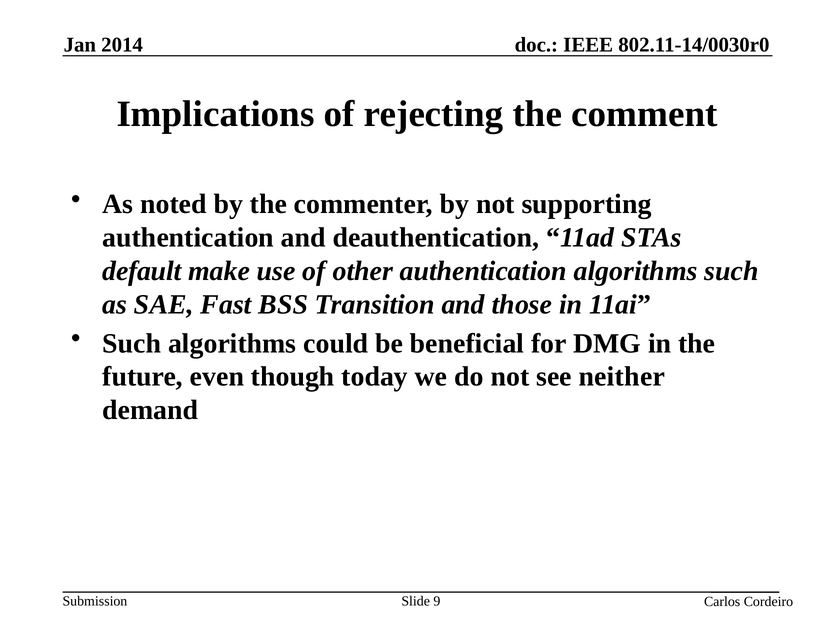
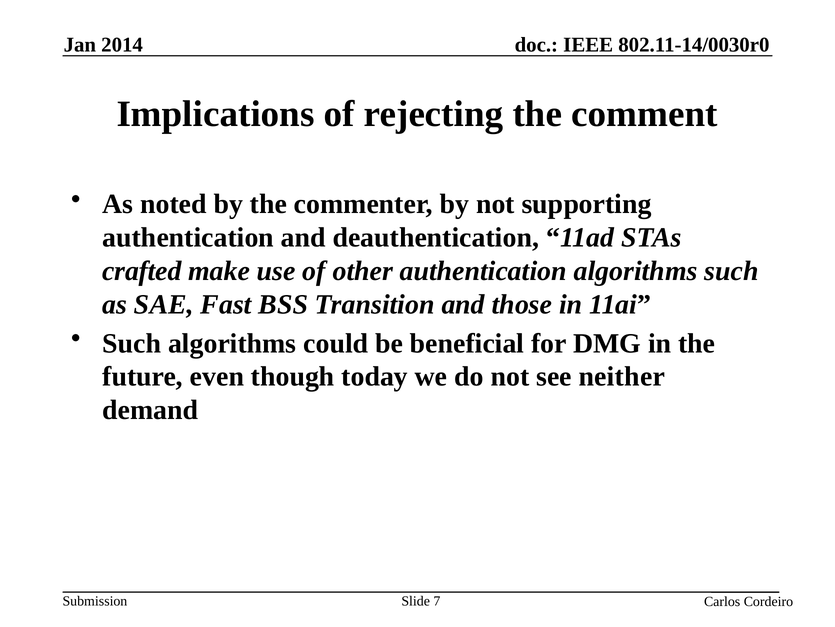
default: default -> crafted
9: 9 -> 7
